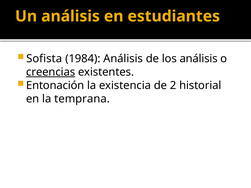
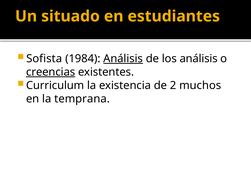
Un análisis: análisis -> situado
Análisis at (123, 59) underline: none -> present
Entonación: Entonación -> Curriculum
historial: historial -> muchos
